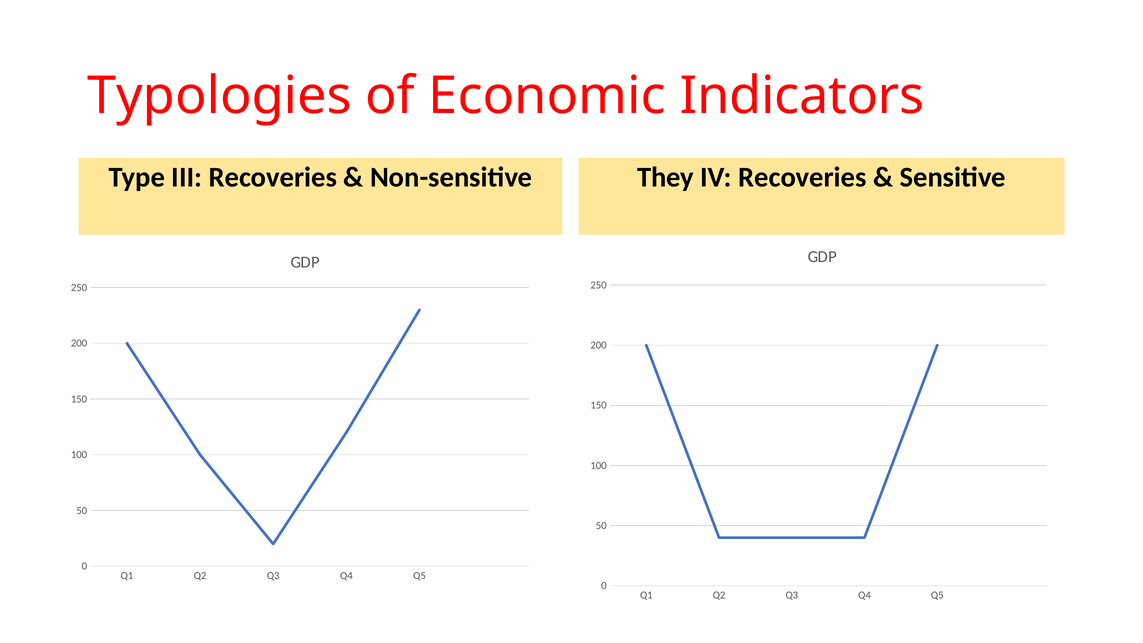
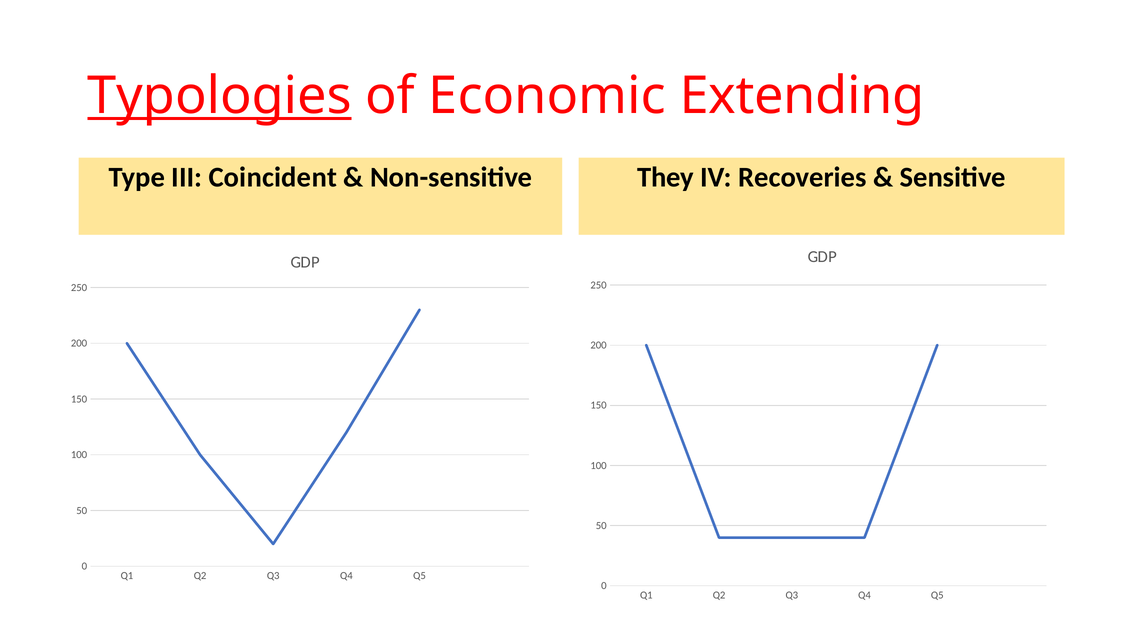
Typologies underline: none -> present
Indicators: Indicators -> Extending
III Recoveries: Recoveries -> Coincident
